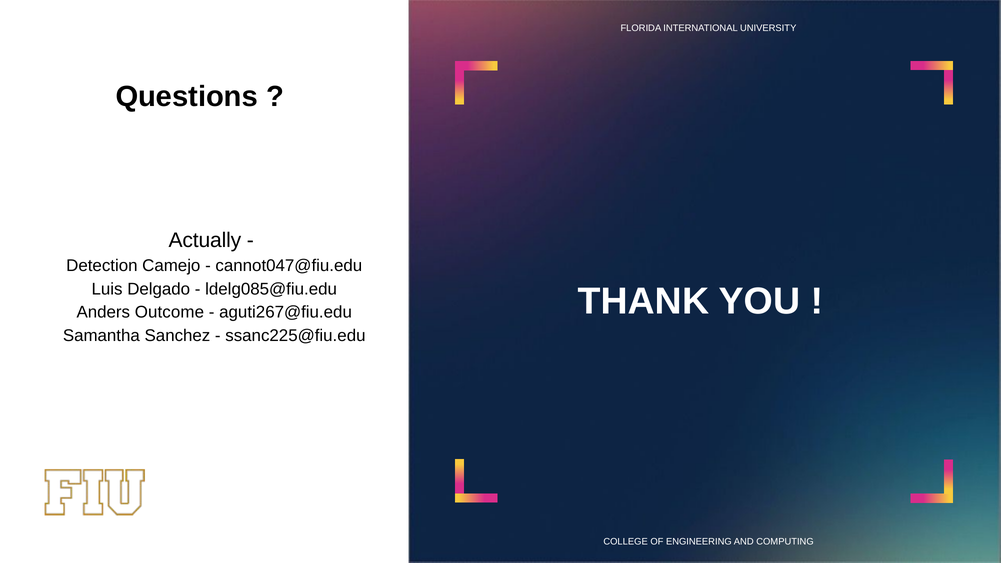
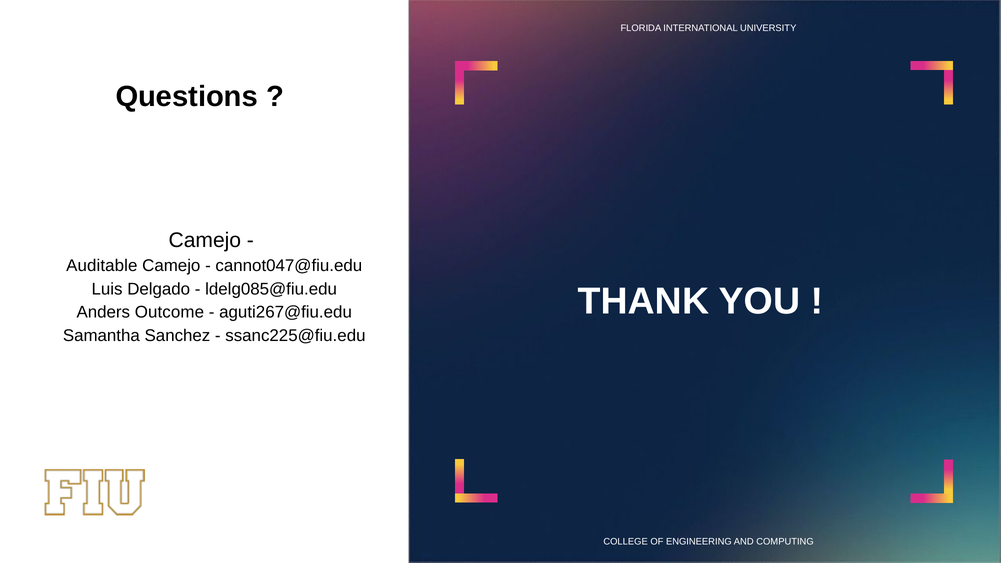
Actually at (205, 240): Actually -> Camejo
Detection: Detection -> Auditable
